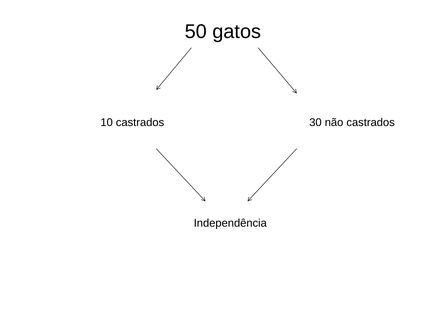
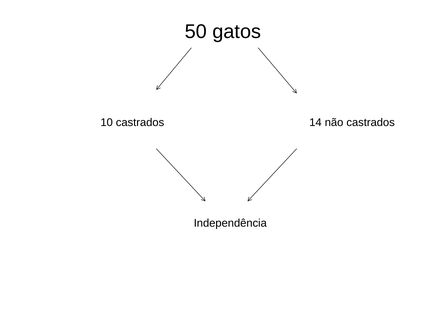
30: 30 -> 14
